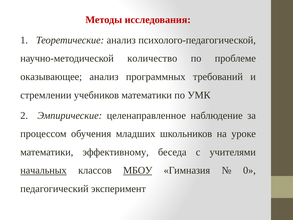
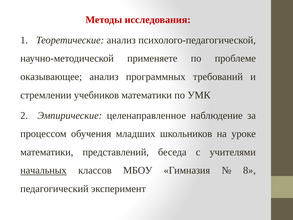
количество: количество -> применяете
эффективному: эффективному -> представлений
МБОУ underline: present -> none
0: 0 -> 8
